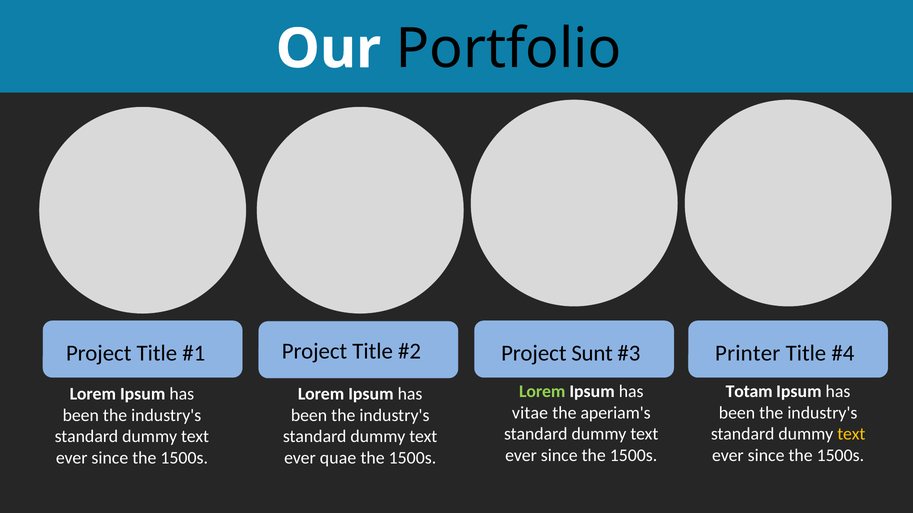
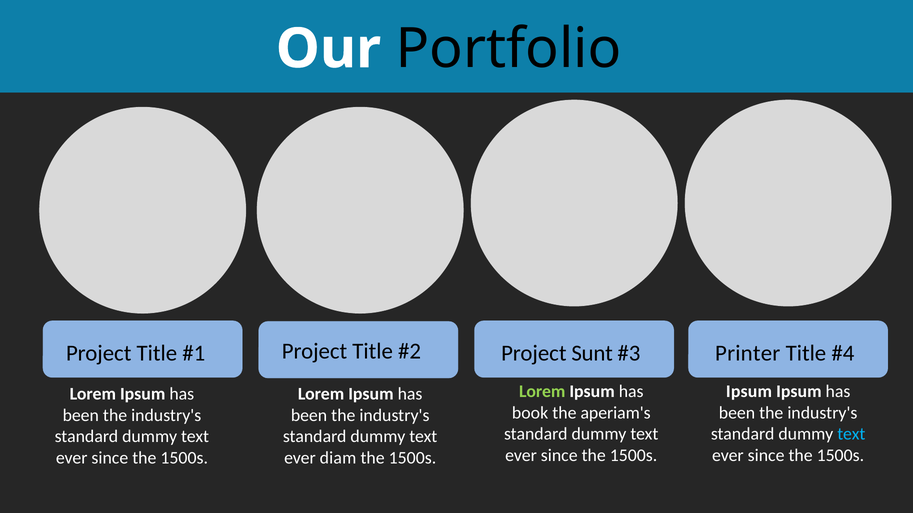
Totam at (749, 392): Totam -> Ipsum
vitae: vitae -> book
text at (851, 435) colour: yellow -> light blue
quae: quae -> diam
